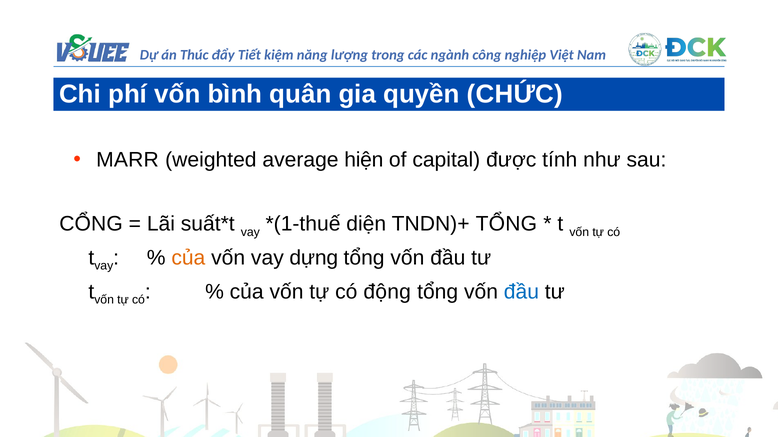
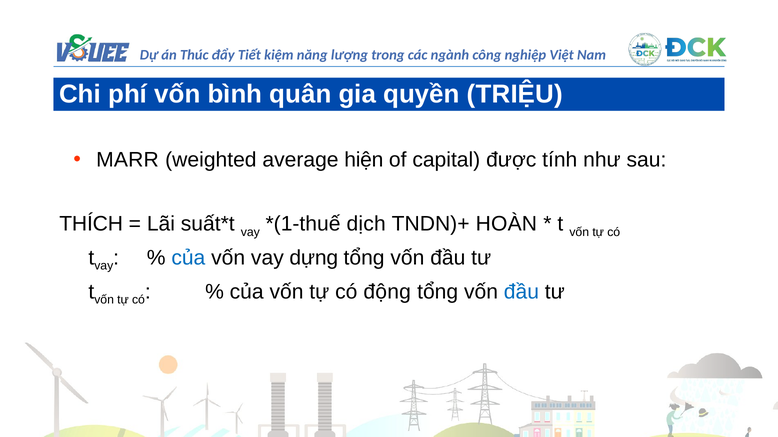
CHỨC: CHỨC -> TRIỆU
CỔNG: CỔNG -> THÍCH
diện: diện -> dịch
TNDN)+ TỔNG: TỔNG -> HOÀN
của at (188, 258) colour: orange -> blue
